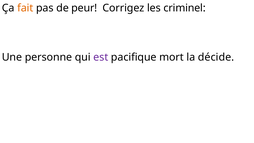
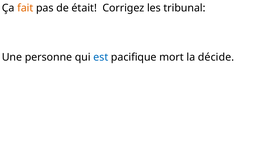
peur: peur -> était
criminel: criminel -> tribunal
est colour: purple -> blue
